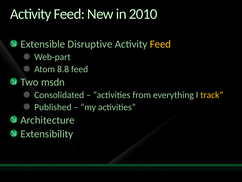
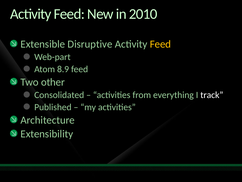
8.8: 8.8 -> 8.9
msdn: msdn -> other
track colour: yellow -> white
